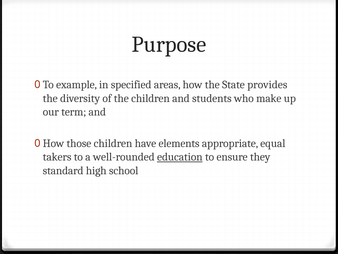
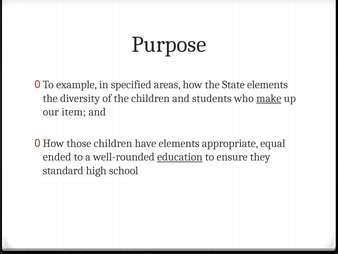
State provides: provides -> elements
make underline: none -> present
term: term -> item
takers: takers -> ended
